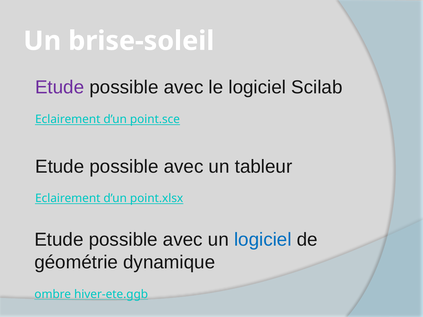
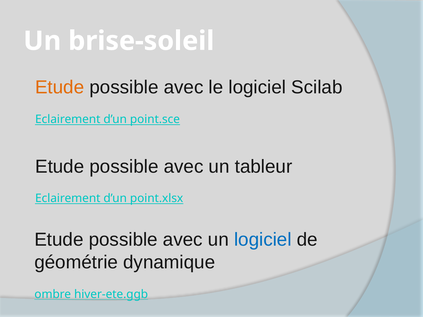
Etude at (60, 87) colour: purple -> orange
